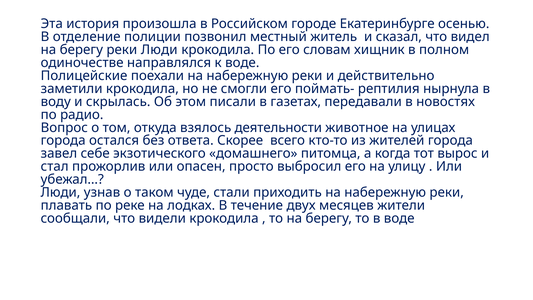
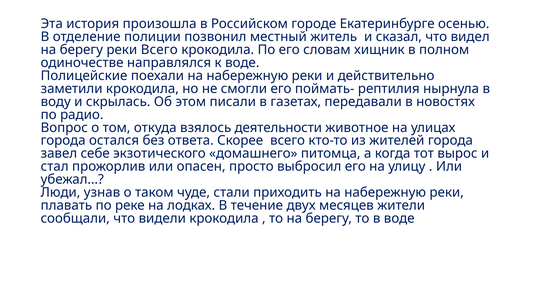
реки Люди: Люди -> Всего
